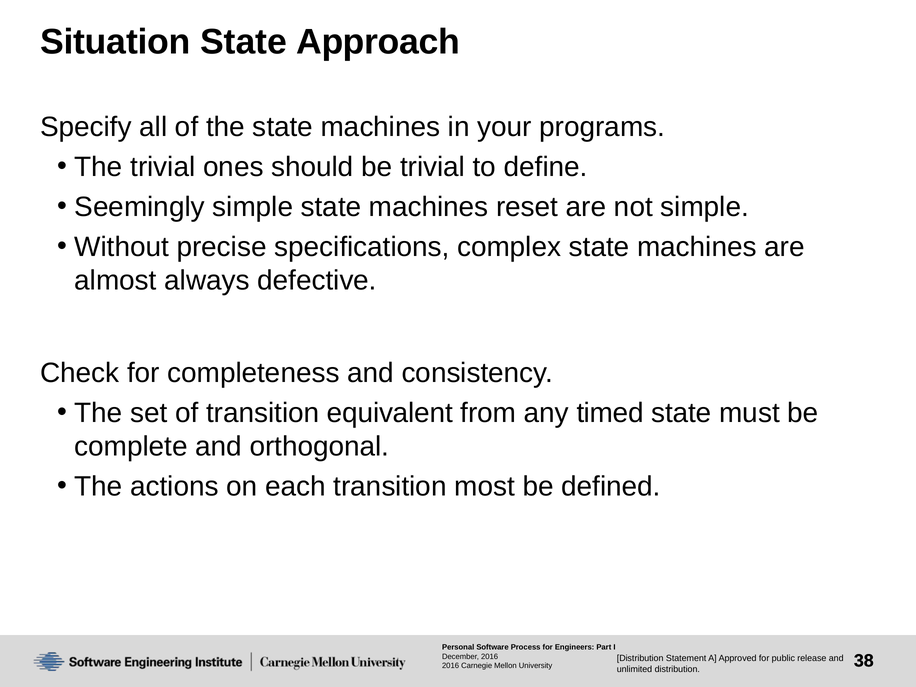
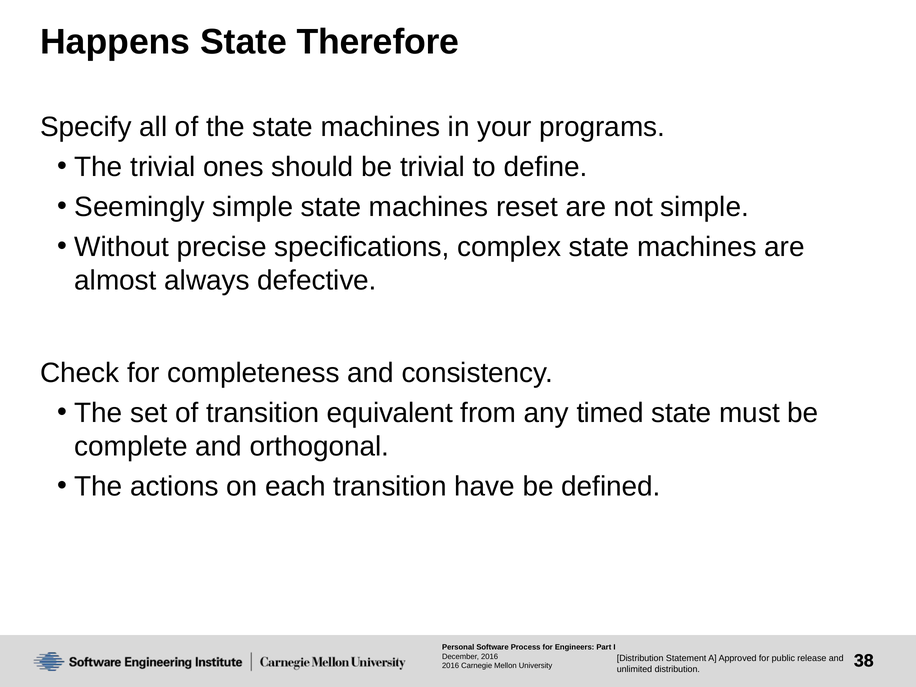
Situation: Situation -> Happens
Approach: Approach -> Therefore
most: most -> have
